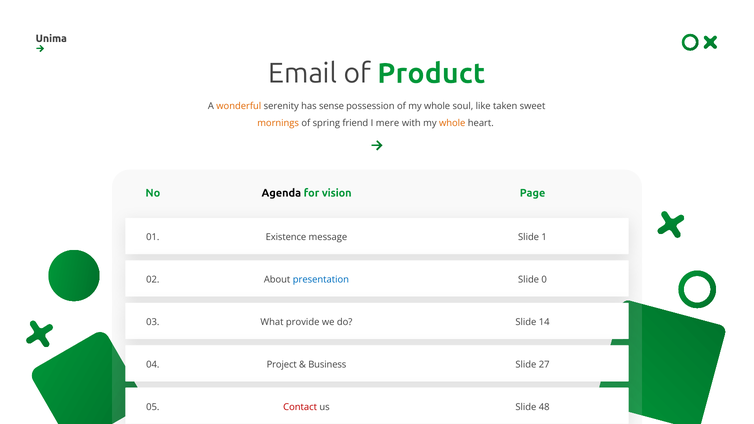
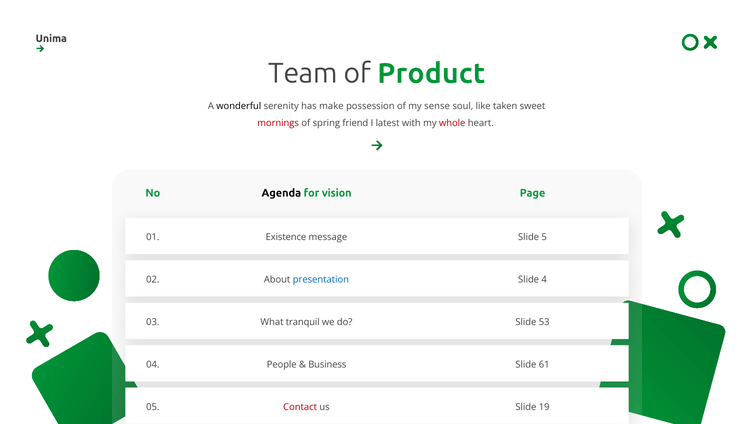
Email: Email -> Team
wonderful colour: orange -> black
sense: sense -> make
of my whole: whole -> sense
mornings colour: orange -> red
mere: mere -> latest
whole at (452, 123) colour: orange -> red
1: 1 -> 5
0: 0 -> 4
provide: provide -> tranquil
14: 14 -> 53
Project: Project -> People
27: 27 -> 61
48: 48 -> 19
